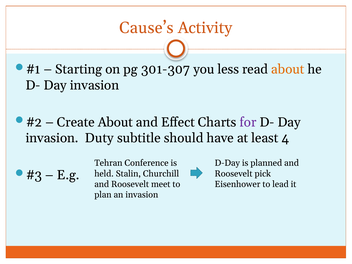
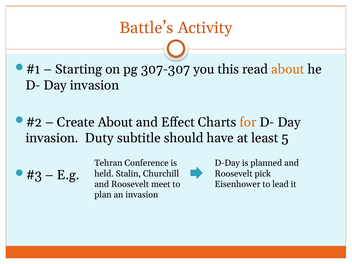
Cause’s: Cause’s -> Battle’s
301-307: 301-307 -> 307-307
less: less -> this
for colour: purple -> orange
4: 4 -> 5
